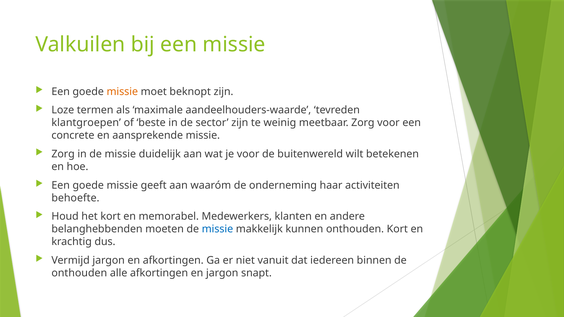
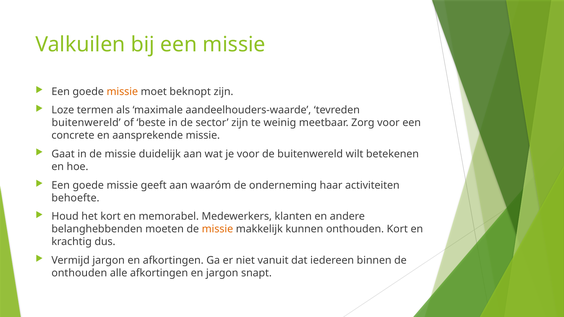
klantgroepen at (86, 123): klantgroepen -> buitenwereld
Zorg at (63, 154): Zorg -> Gaat
missie at (217, 229) colour: blue -> orange
